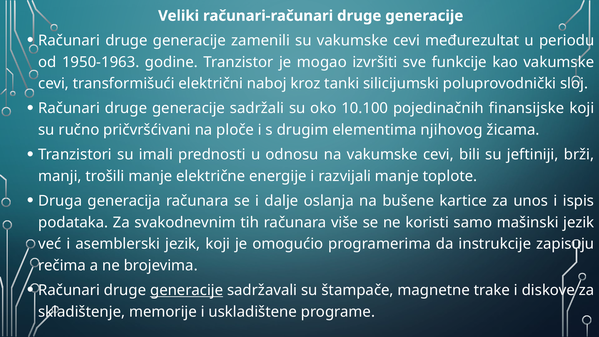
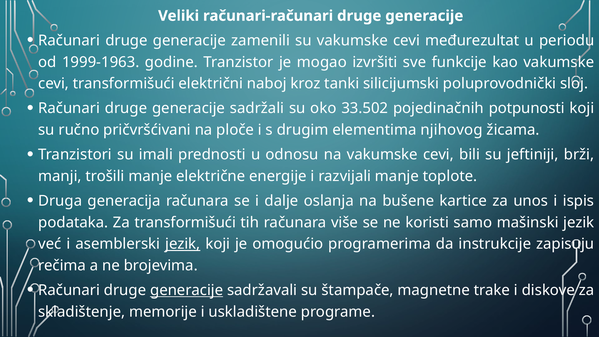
1950-1963: 1950-1963 -> 1999-1963
10.100: 10.100 -> 33.502
finansijske: finansijske -> potpunosti
Za svakodnevnim: svakodnevnim -> transformišući
jezik at (183, 244) underline: none -> present
